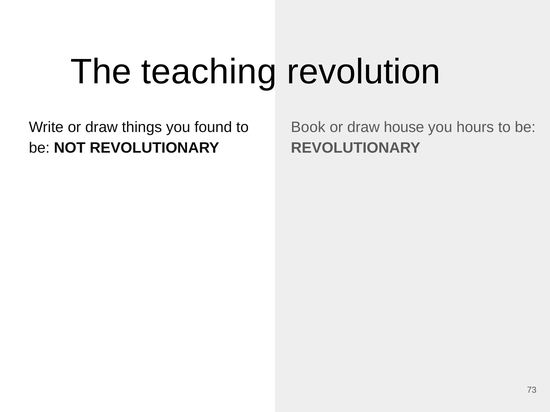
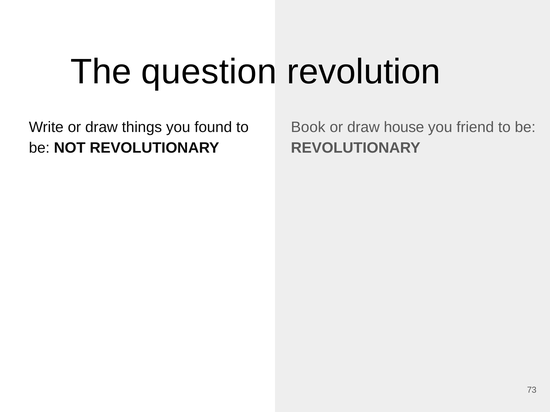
teaching: teaching -> question
hours: hours -> friend
